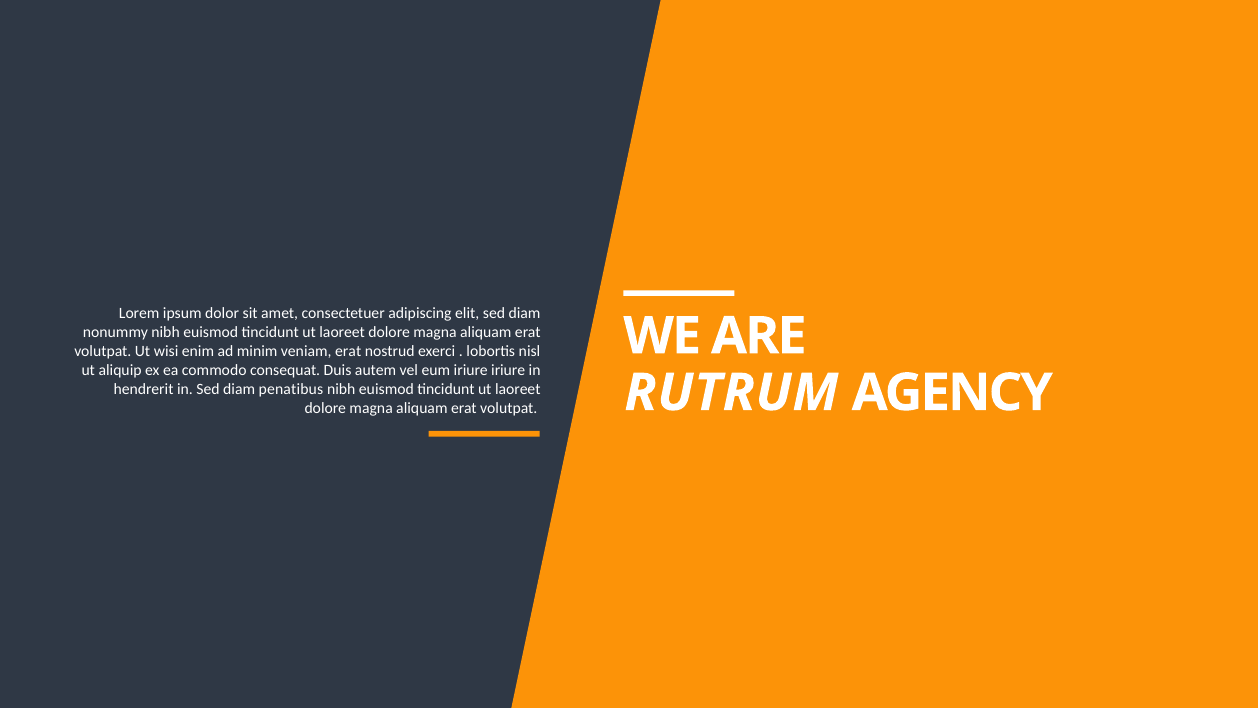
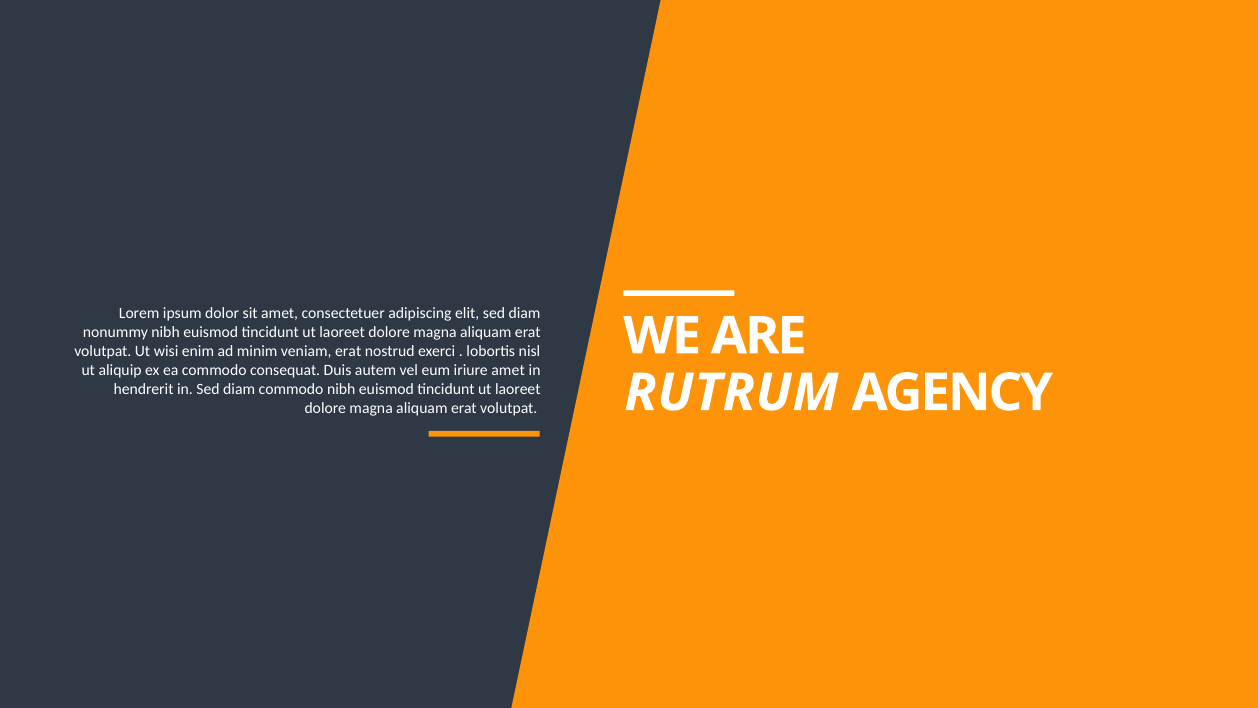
iriure iriure: iriure -> amet
diam penatibus: penatibus -> commodo
